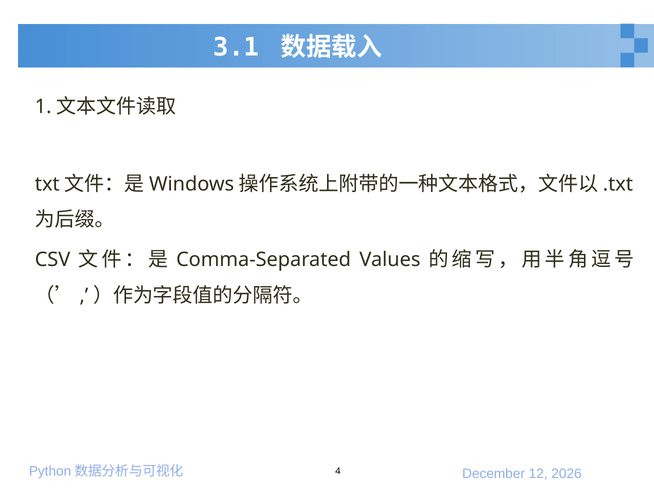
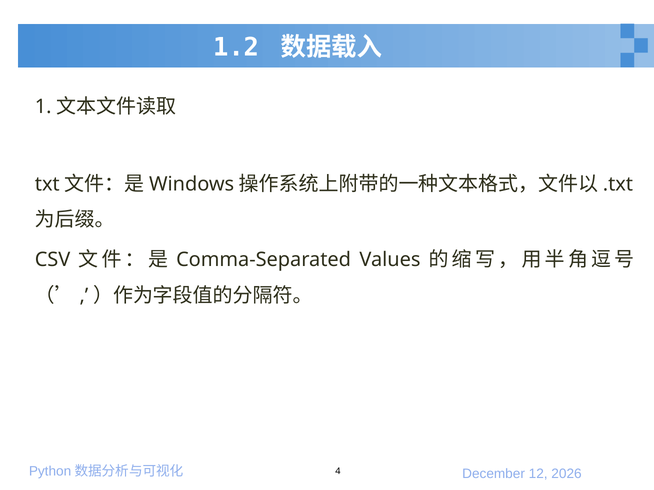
3.1: 3.1 -> 1.2
